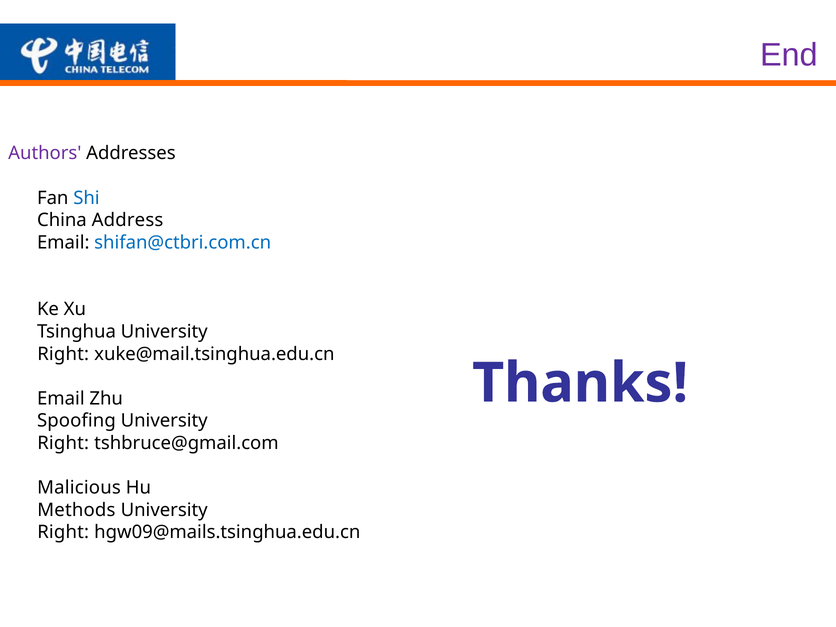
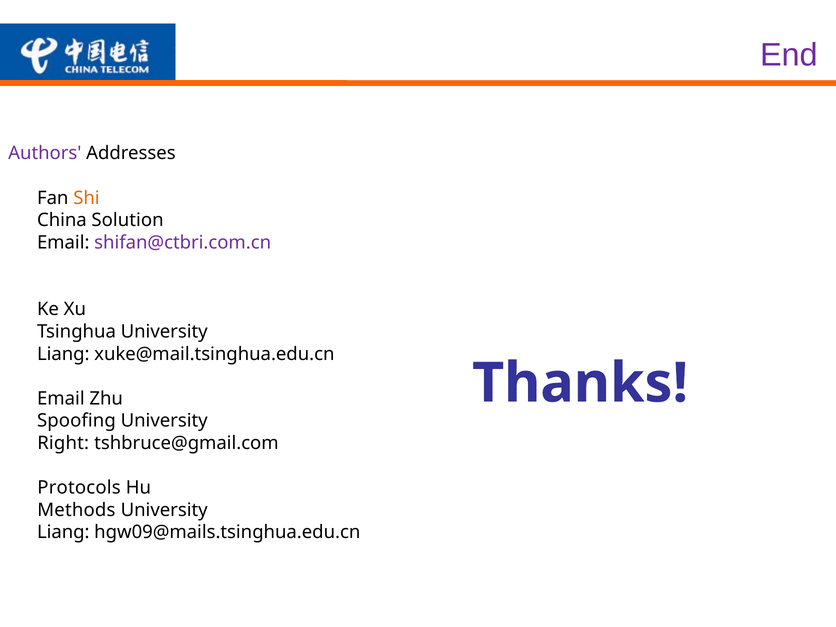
Shi colour: blue -> orange
Address: Address -> Solution
shifan@ctbri.com.cn colour: blue -> purple
Right at (63, 354): Right -> Liang
Malicious: Malicious -> Protocols
Right at (63, 532): Right -> Liang
